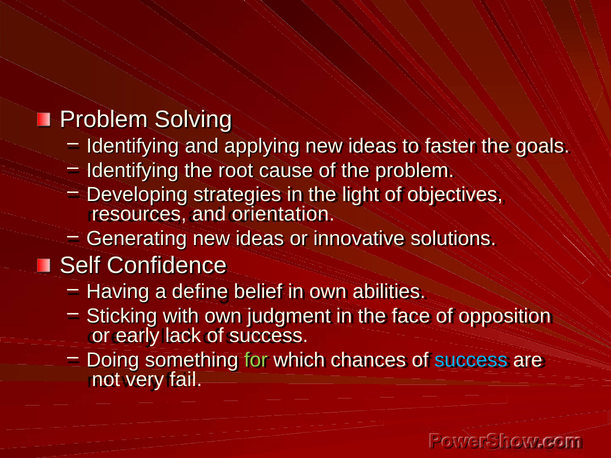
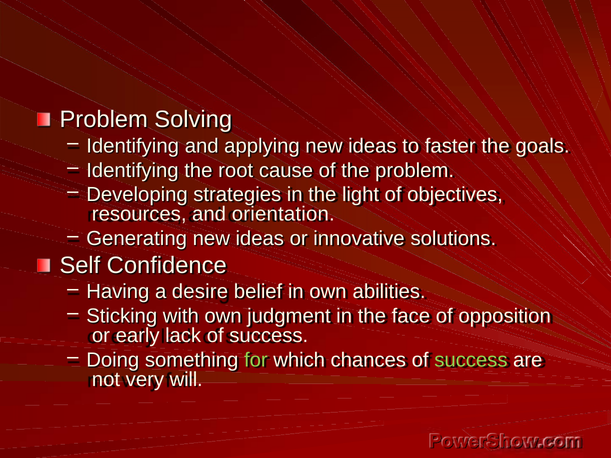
define: define -> desire
success at (471, 360) colour: light blue -> light green
fail: fail -> will
